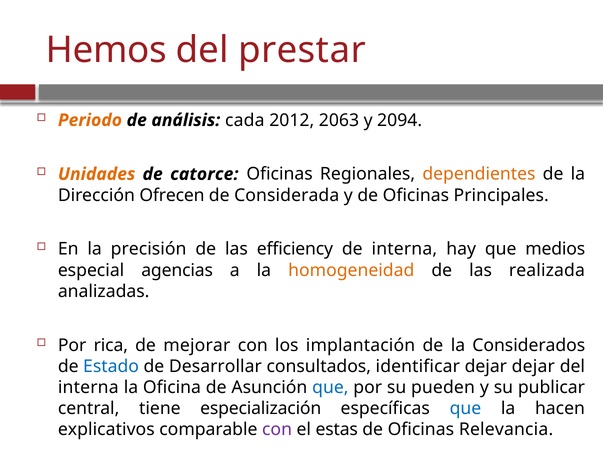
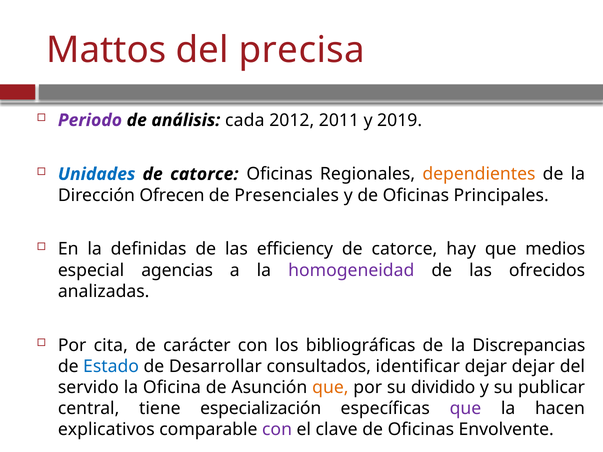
Hemos: Hemos -> Mattos
prestar: prestar -> precisa
Periodo colour: orange -> purple
2063: 2063 -> 2011
2094: 2094 -> 2019
Unidades colour: orange -> blue
Considerada: Considerada -> Presenciales
precisión: precisión -> definidas
interna at (404, 249): interna -> catorce
homogeneidad colour: orange -> purple
realizada: realizada -> ofrecidos
rica: rica -> cita
mejorar: mejorar -> carácter
implantación: implantación -> bibliográficas
Considerados: Considerados -> Discrepancias
interna at (88, 388): interna -> servido
que at (330, 388) colour: blue -> orange
pueden: pueden -> dividido
que at (465, 409) colour: blue -> purple
estas: estas -> clave
Relevancia: Relevancia -> Envolvente
